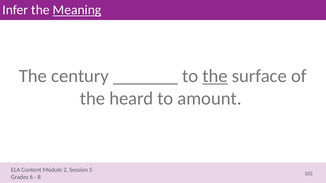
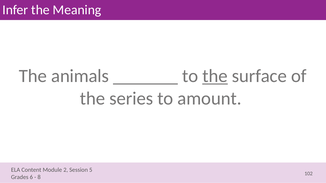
Meaning underline: present -> none
century: century -> animals
heard: heard -> series
